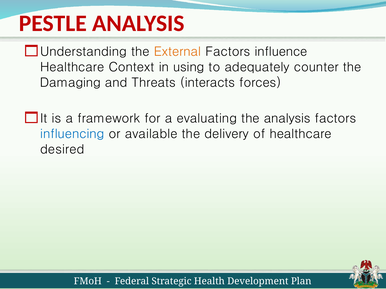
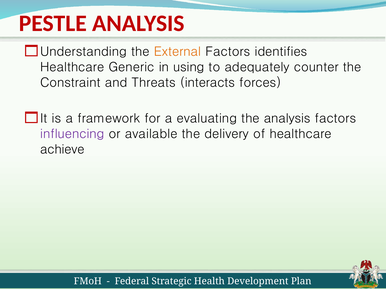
influence: influence -> identifies
Context: Context -> Generic
Damaging: Damaging -> Constraint
influencing colour: blue -> purple
desired: desired -> achieve
